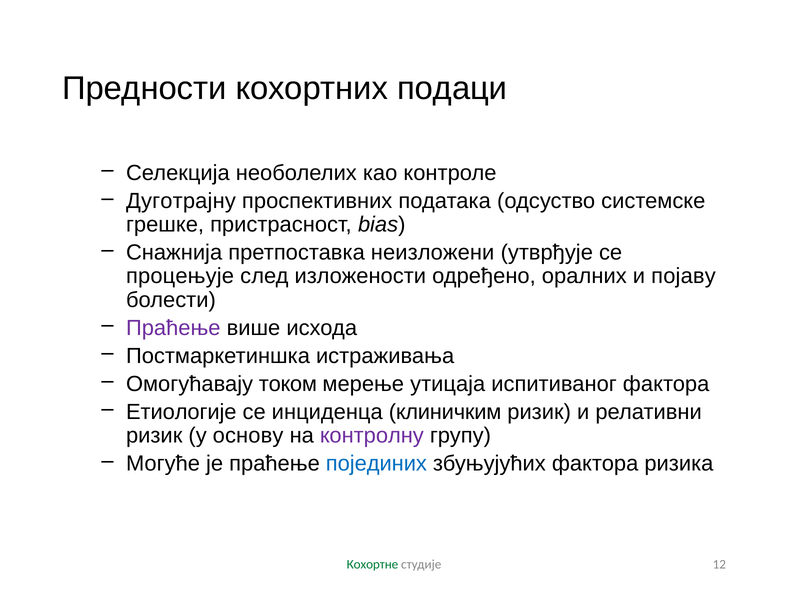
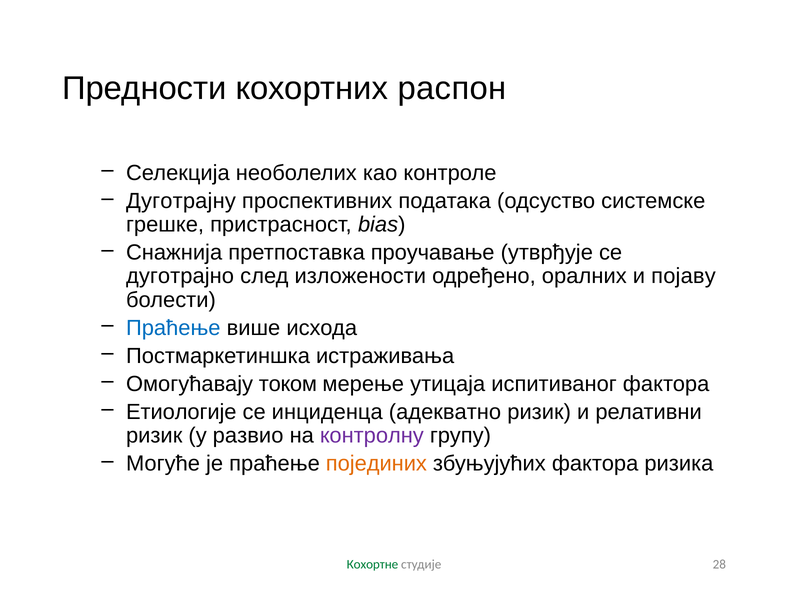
подаци: подаци -> распон
неизложени: неизложени -> проучавање
процењује: процењује -> дуготрајно
Праћење at (173, 328) colour: purple -> blue
клиничким: клиничким -> адекватно
основу: основу -> развио
појединих colour: blue -> orange
12: 12 -> 28
